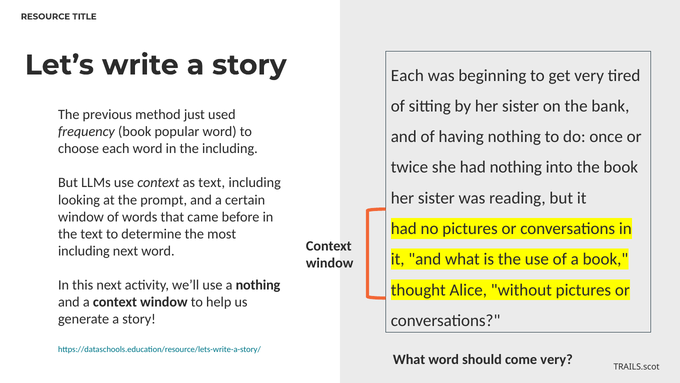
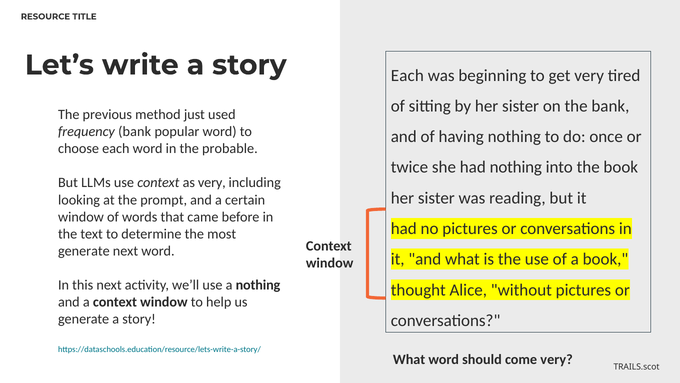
frequency book: book -> bank
the including: including -> probable
as text: text -> very
including at (84, 251): including -> generate
